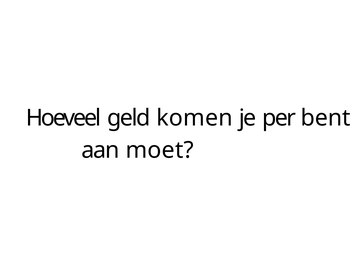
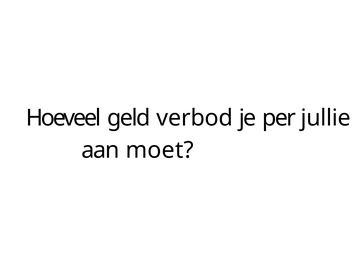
komen: komen -> verbod
bent: bent -> jullie
